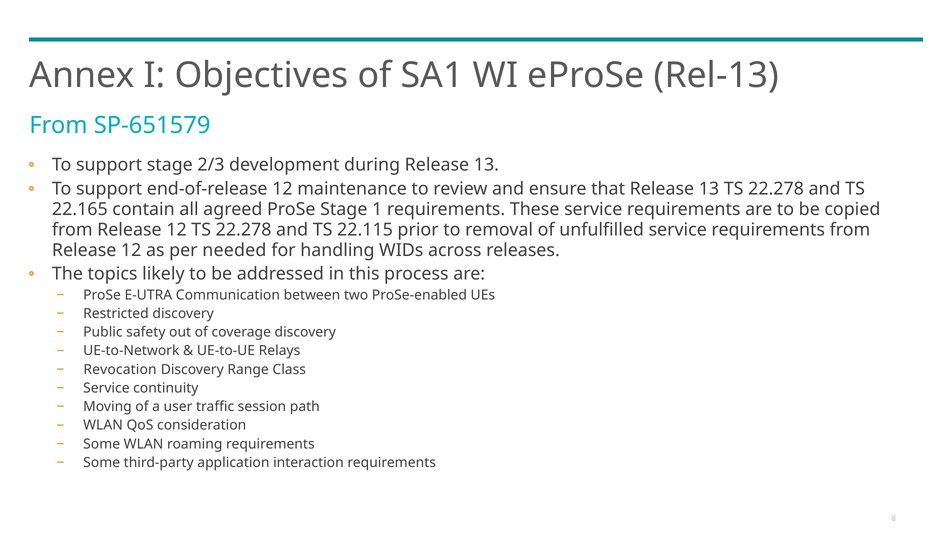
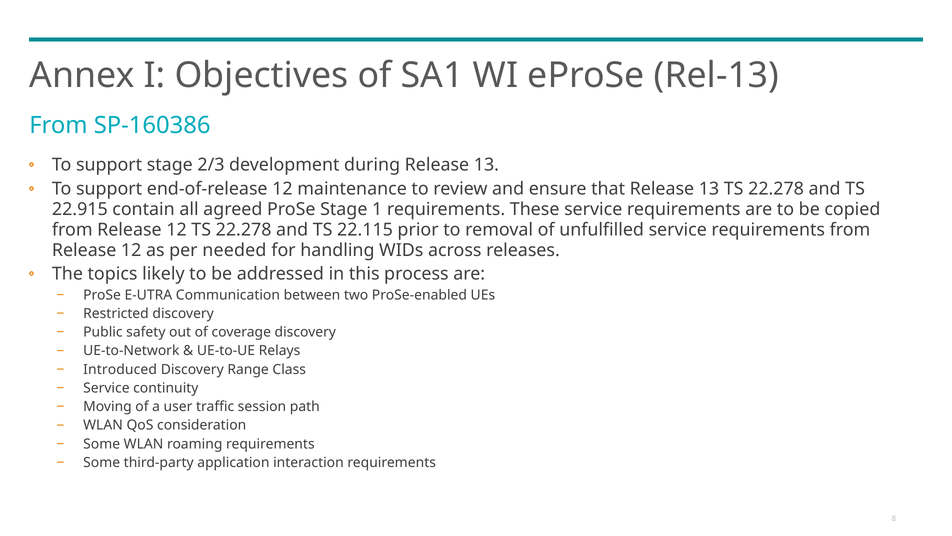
SP-651579: SP-651579 -> SP-160386
22.165: 22.165 -> 22.915
Revocation: Revocation -> Introduced
